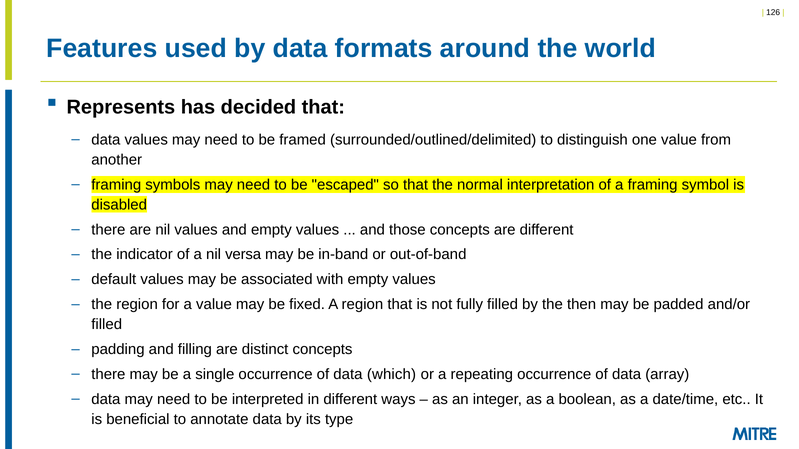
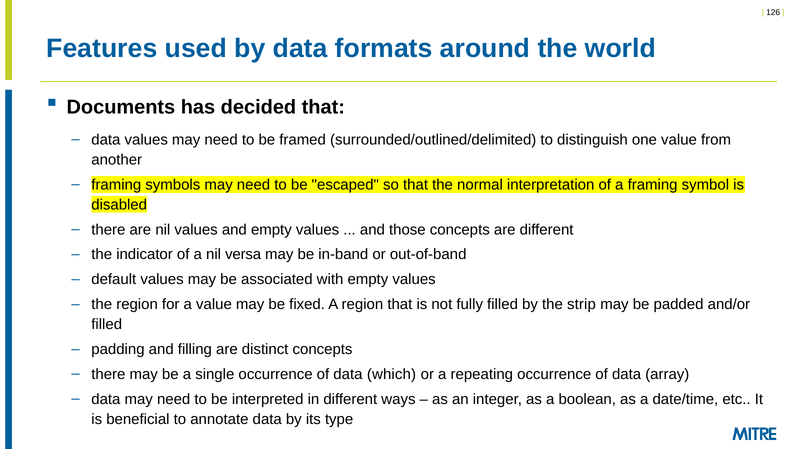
Represents: Represents -> Documents
then: then -> strip
